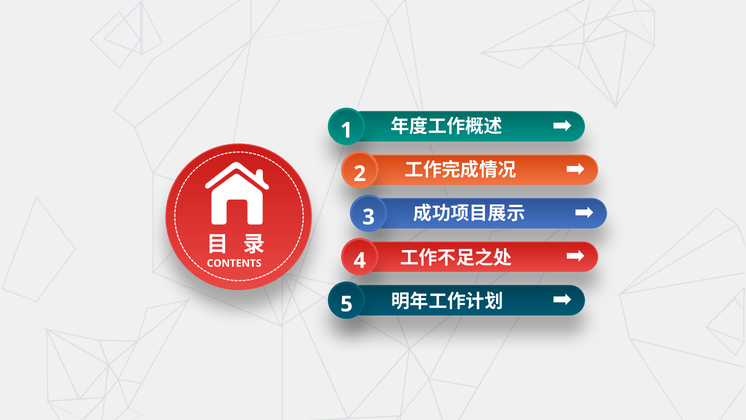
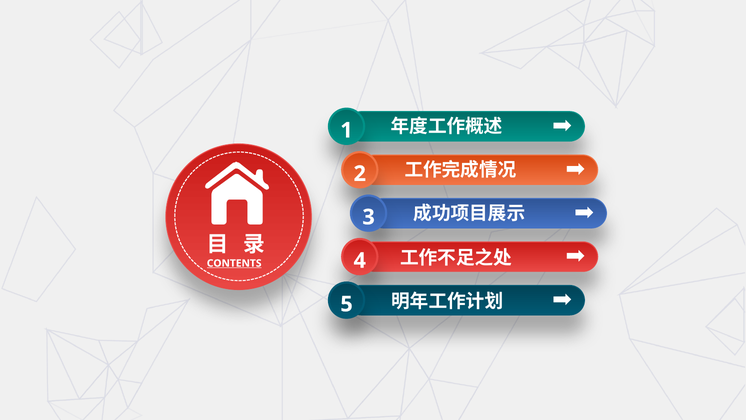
CONTENTS underline: none -> present
